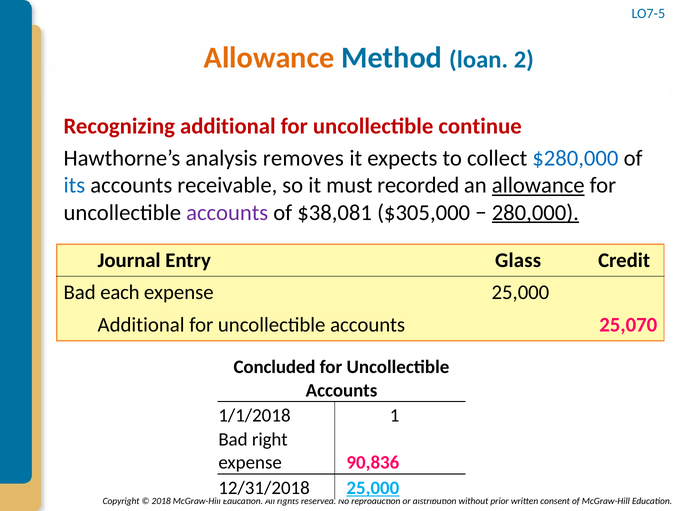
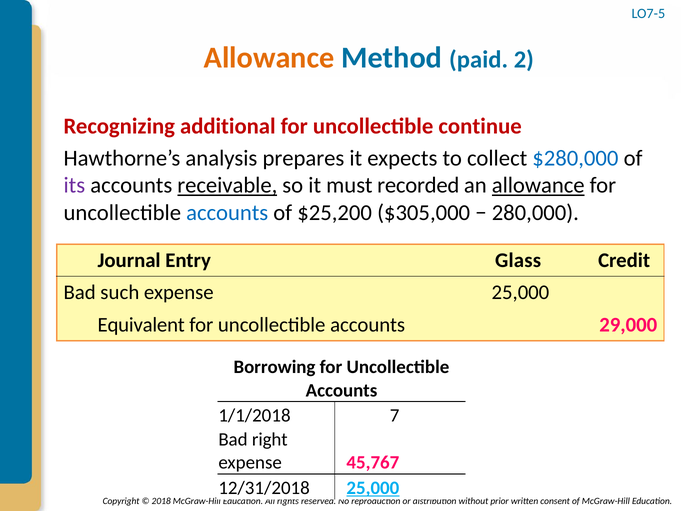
loan: loan -> paid
removes: removes -> prepares
its colour: blue -> purple
receivable underline: none -> present
accounts at (227, 212) colour: purple -> blue
$38,081: $38,081 -> $25,200
280,000 underline: present -> none
each: each -> such
Additional at (141, 325): Additional -> Equivalent
25,070: 25,070 -> 29,000
Concluded: Concluded -> Borrowing
1: 1 -> 7
90,836: 90,836 -> 45,767
